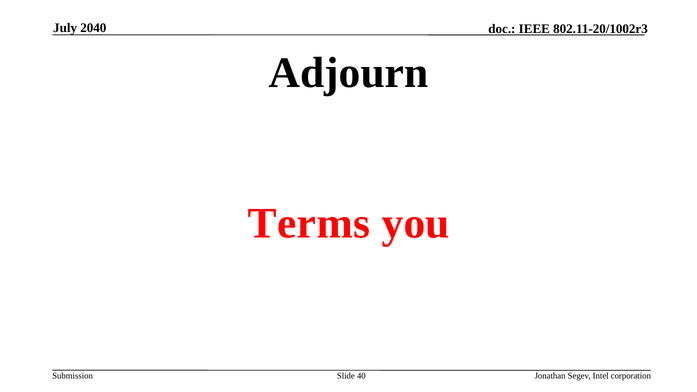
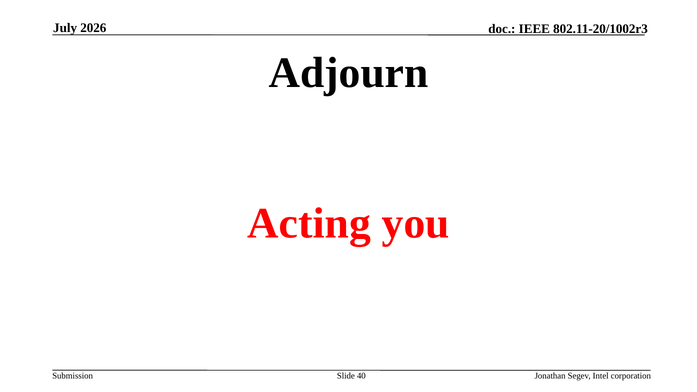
2040: 2040 -> 2026
Terms: Terms -> Acting
